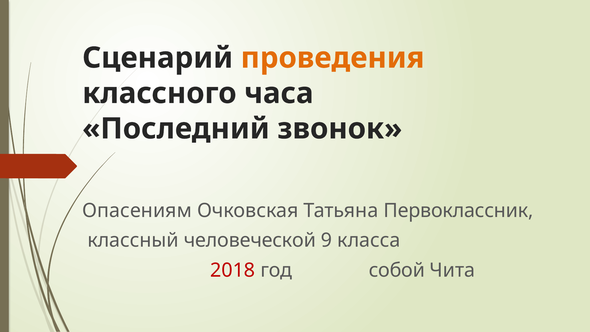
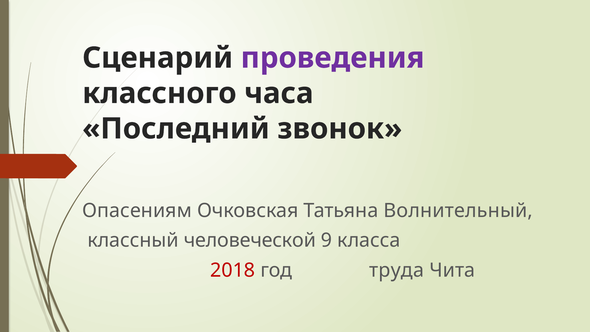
проведения colour: orange -> purple
Первоклассник: Первоклассник -> Волнительный
собой: собой -> труда
